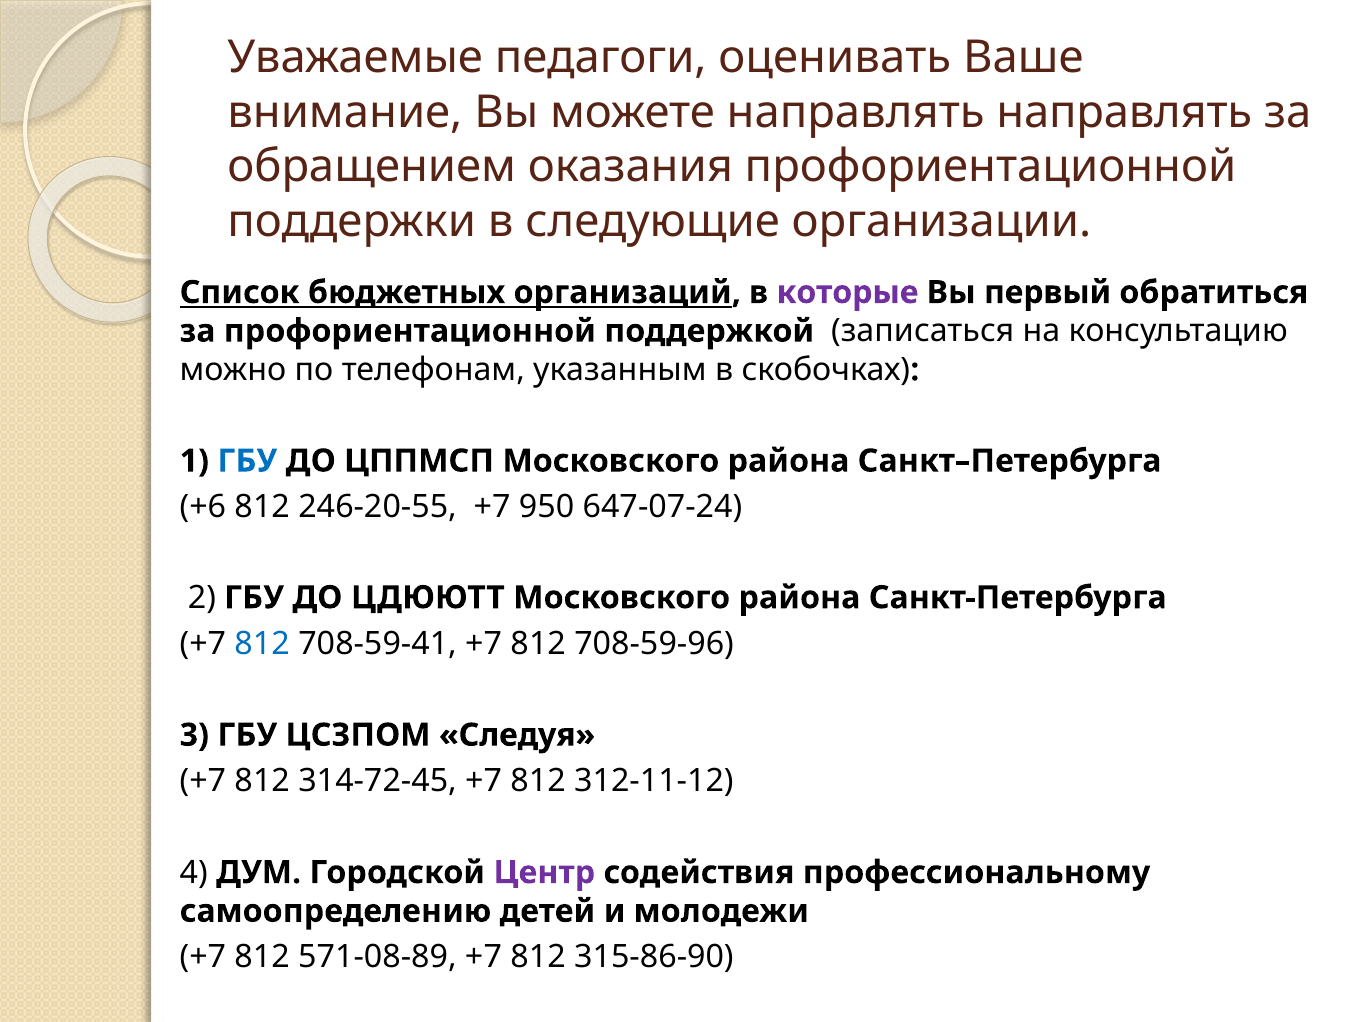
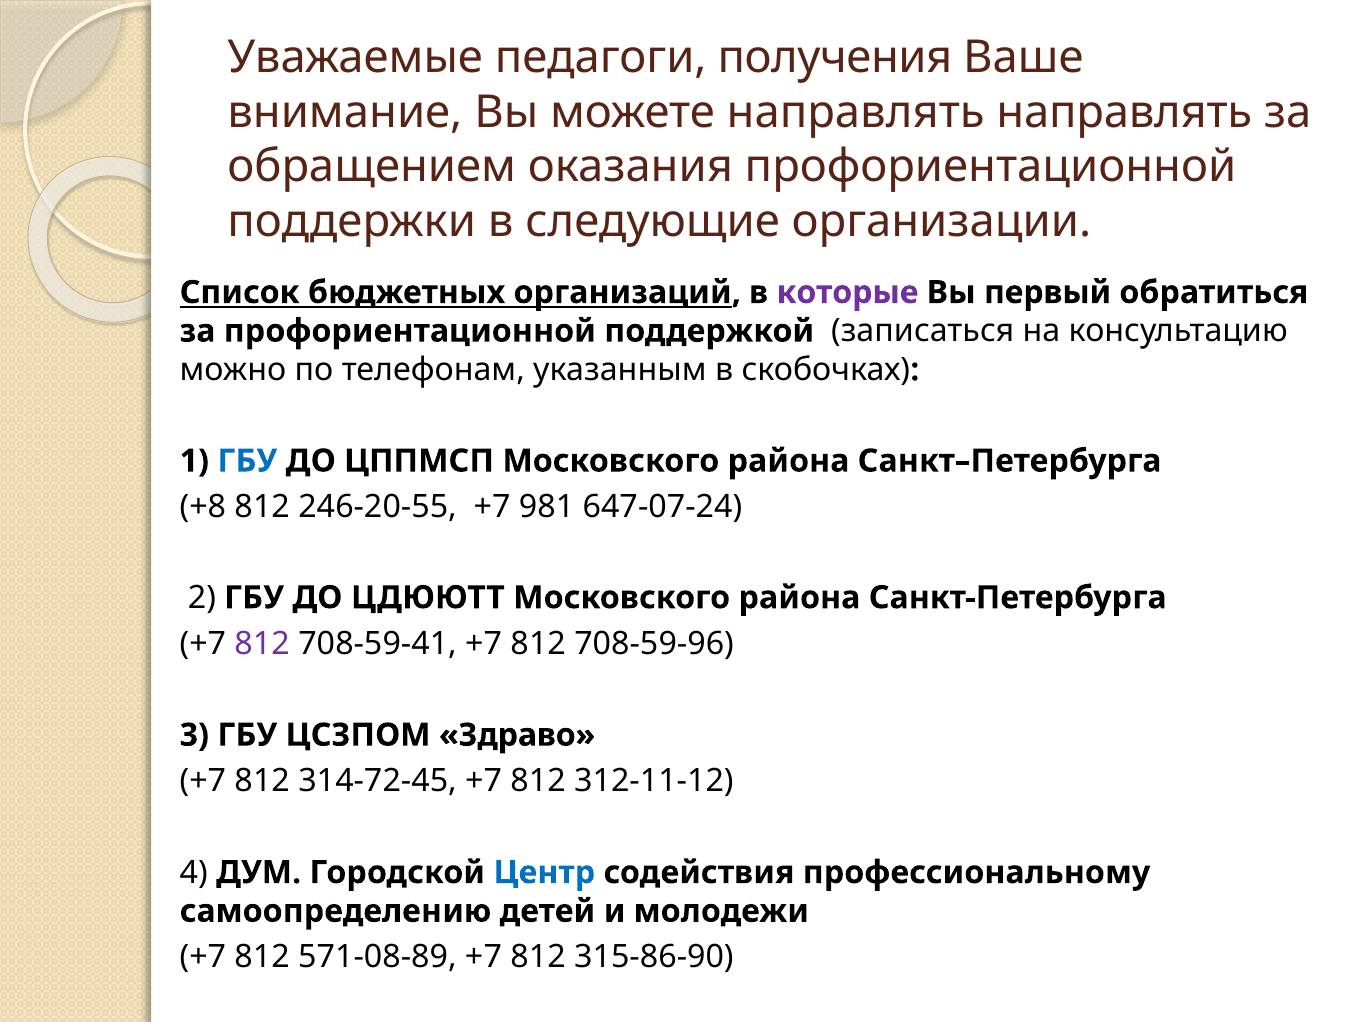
оценивать: оценивать -> получения
+6: +6 -> +8
950: 950 -> 981
812 at (262, 644) colour: blue -> purple
Следуя: Следуя -> Здраво
Центр colour: purple -> blue
